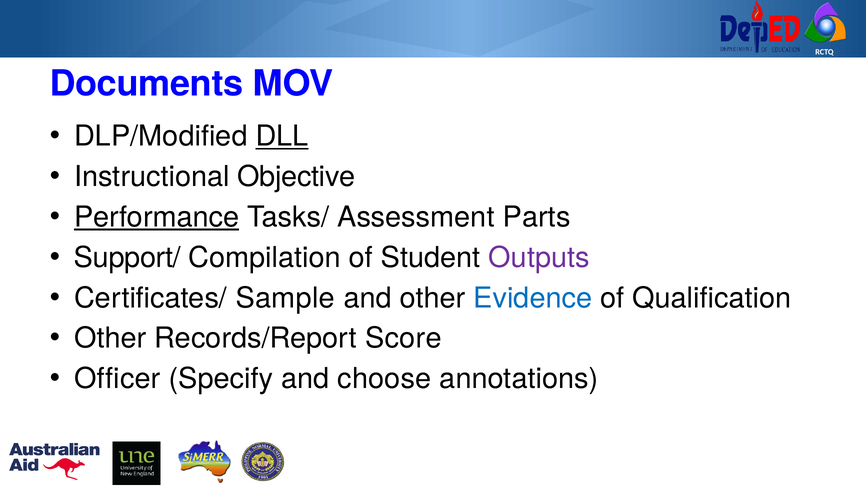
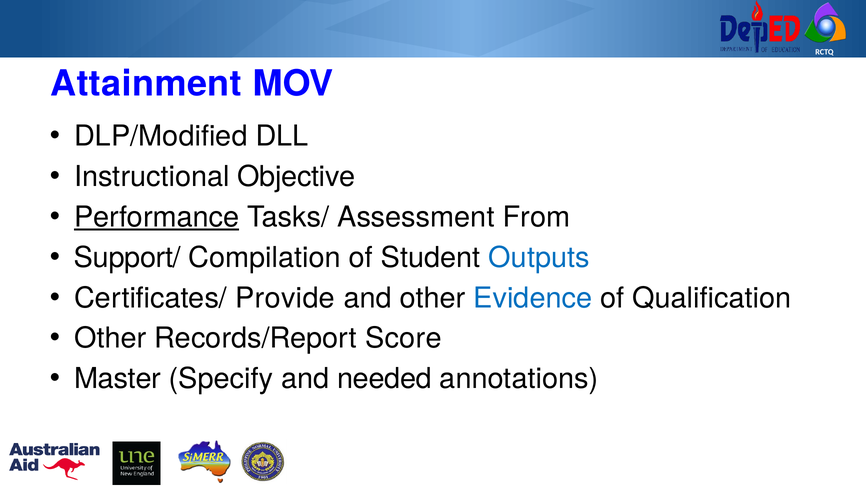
Documents: Documents -> Attainment
DLL underline: present -> none
Parts: Parts -> From
Outputs colour: purple -> blue
Sample: Sample -> Provide
Officer: Officer -> Master
choose: choose -> needed
